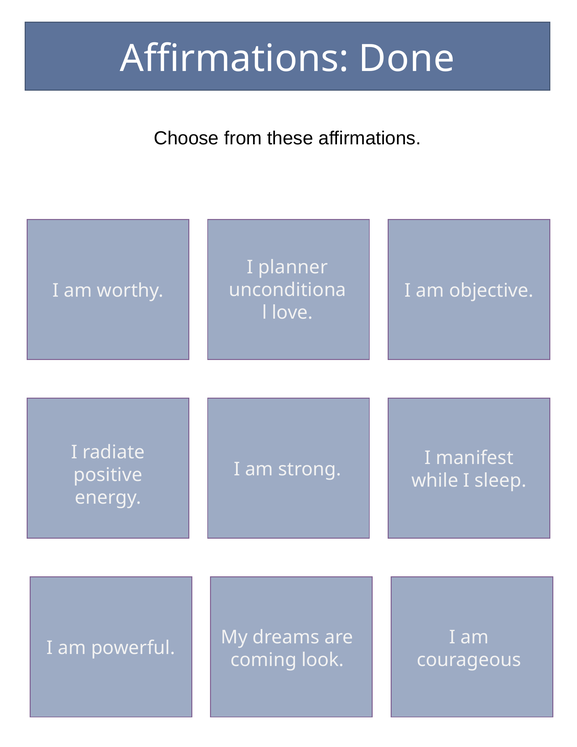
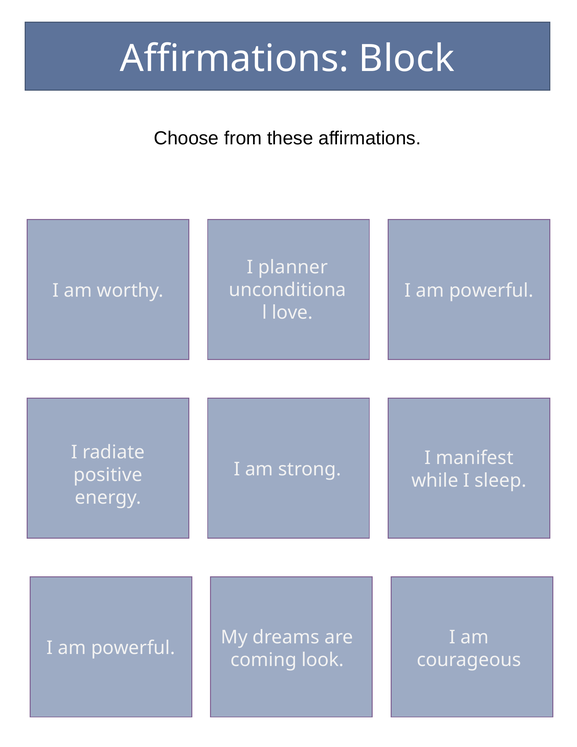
Done: Done -> Block
objective at (491, 291): objective -> powerful
